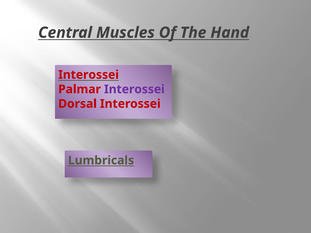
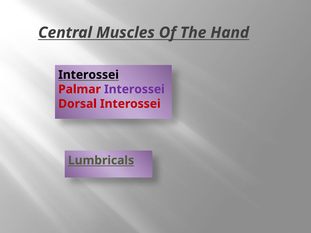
Interossei at (89, 75) colour: red -> black
